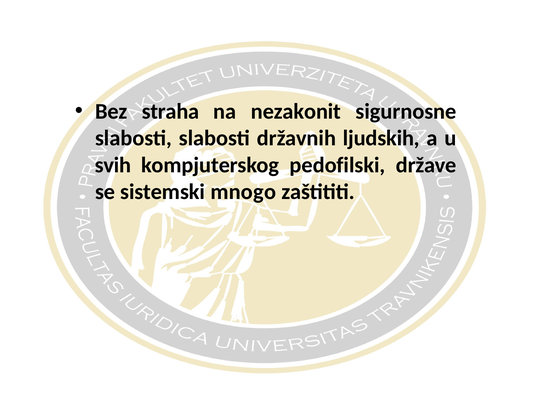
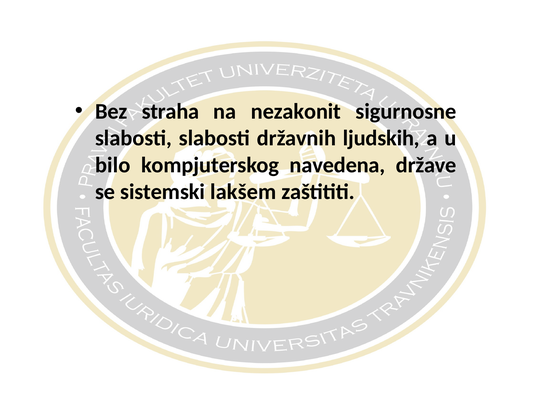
svih: svih -> bilo
pedofilski: pedofilski -> navedena
mnogo: mnogo -> lakšem
